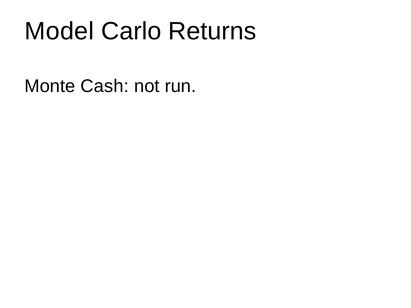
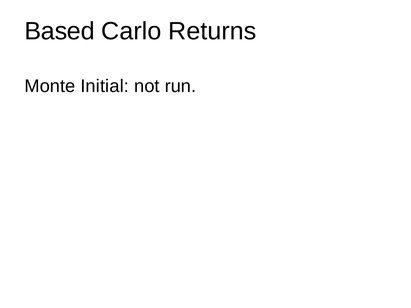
Model: Model -> Based
Cash: Cash -> Initial
